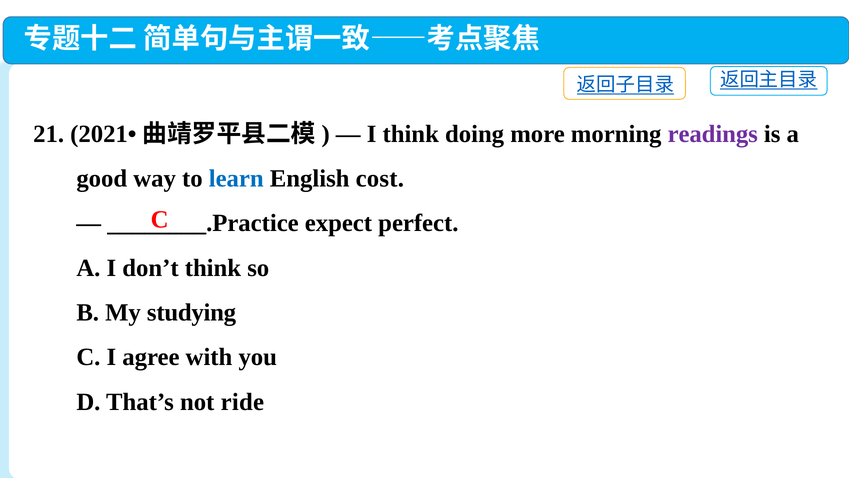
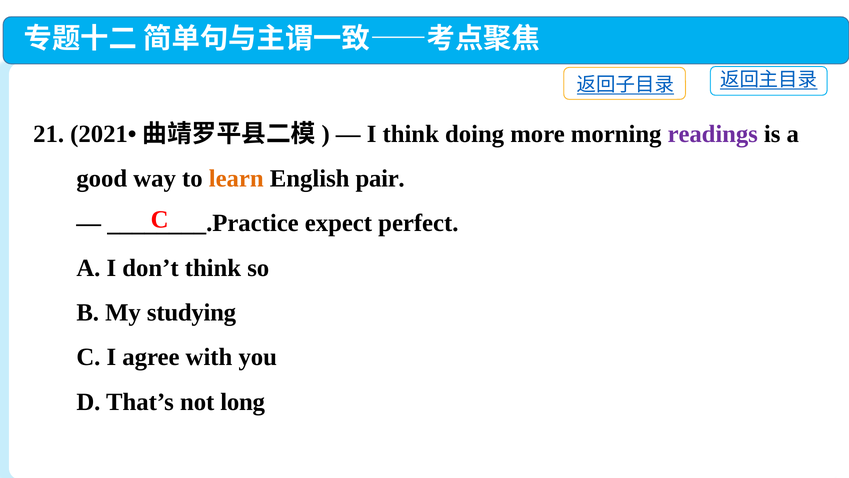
learn colour: blue -> orange
cost: cost -> pair
ride: ride -> long
